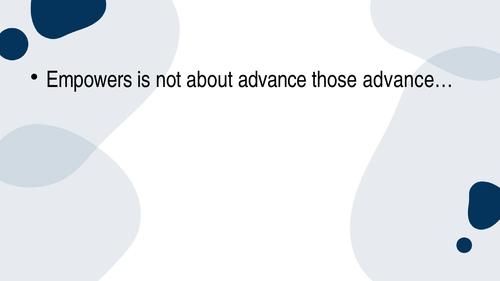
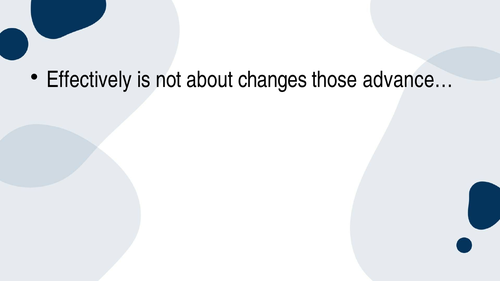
Empowers: Empowers -> Effectively
advance: advance -> changes
